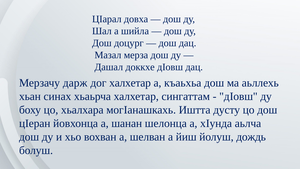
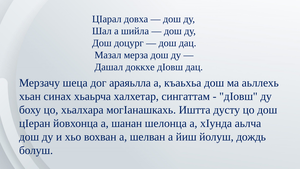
дарж: дарж -> шеца
дог халхетар: халхетар -> араяьлла
